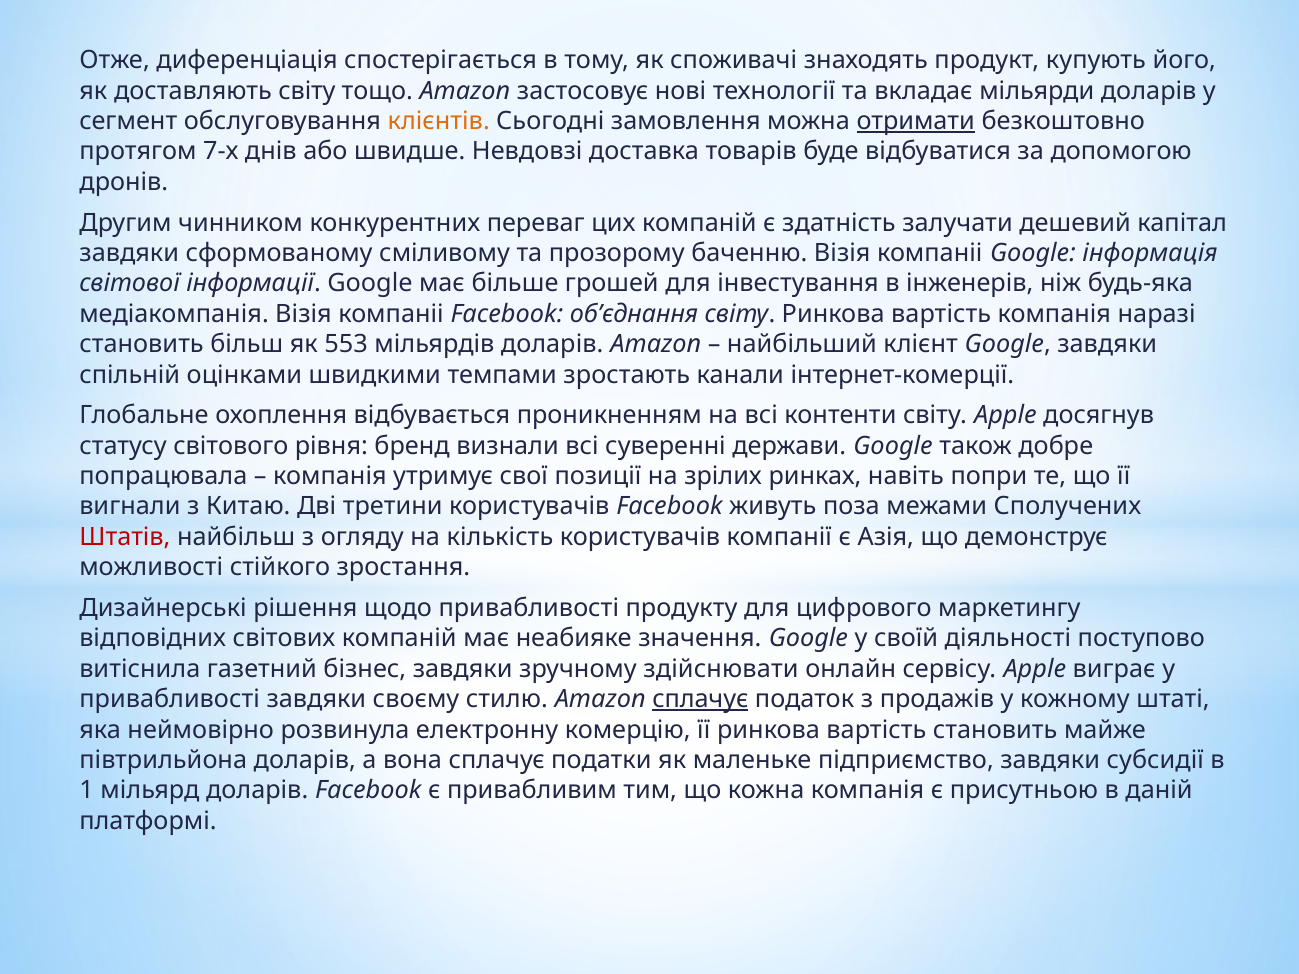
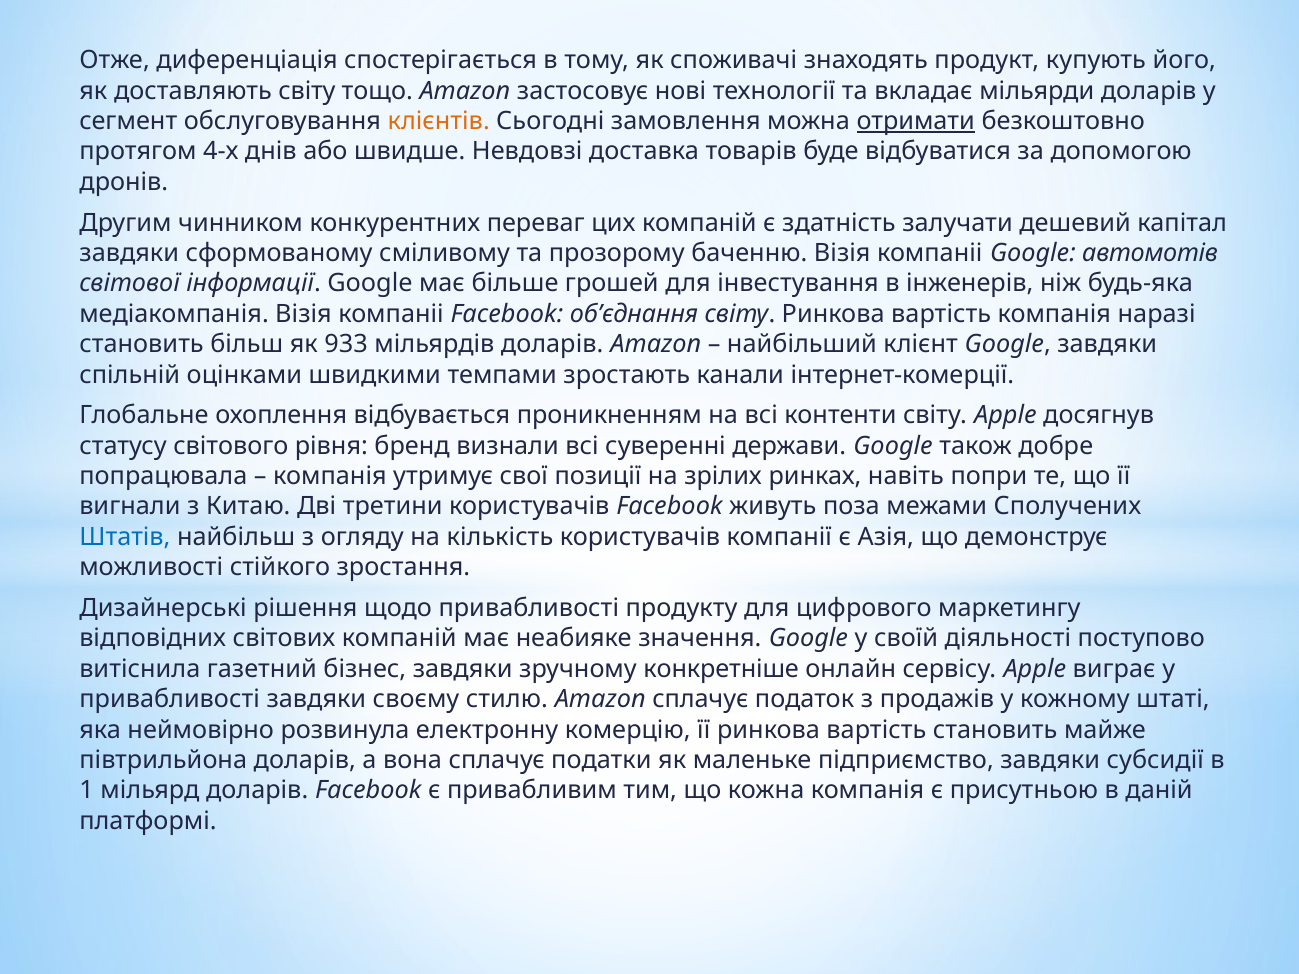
7-х: 7-х -> 4-х
інформація: інформація -> автомотів
553: 553 -> 933
Штатів colour: red -> blue
здійснювати: здійснювати -> конкретніше
сплачує at (700, 700) underline: present -> none
